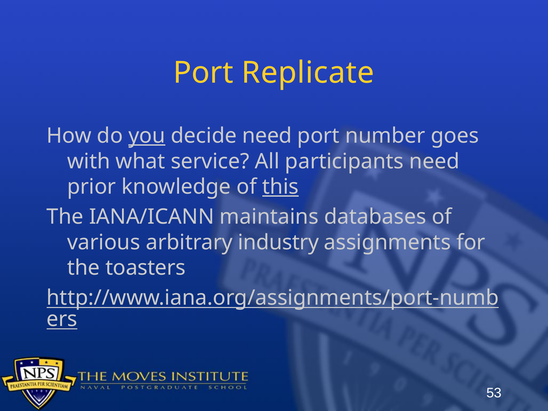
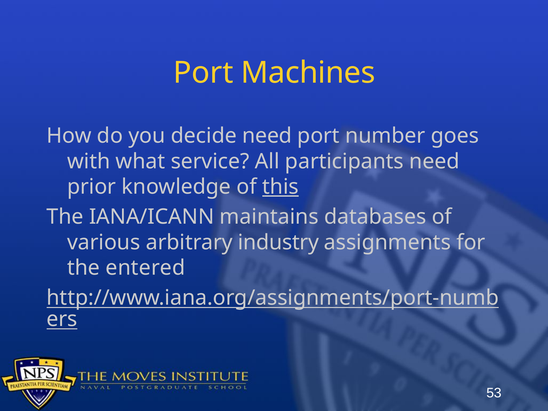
Replicate: Replicate -> Machines
you underline: present -> none
toasters: toasters -> entered
